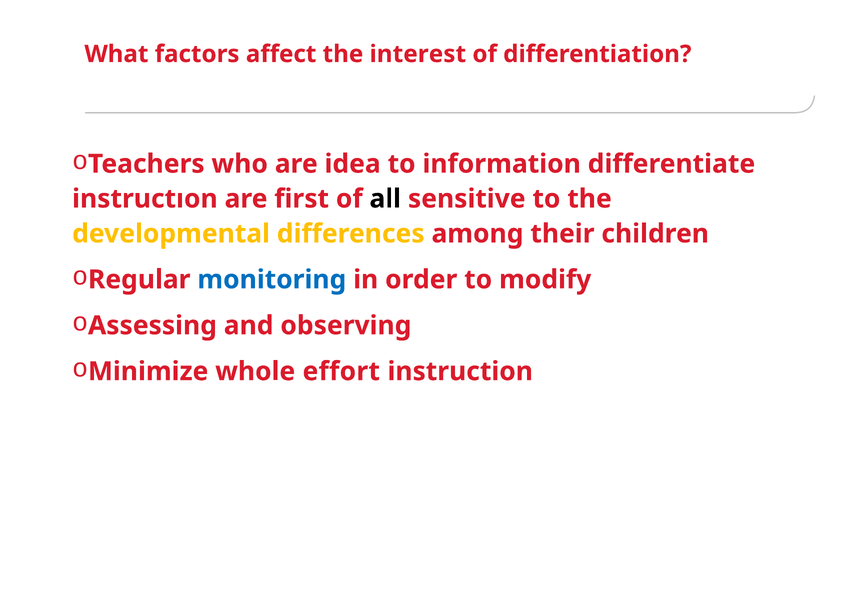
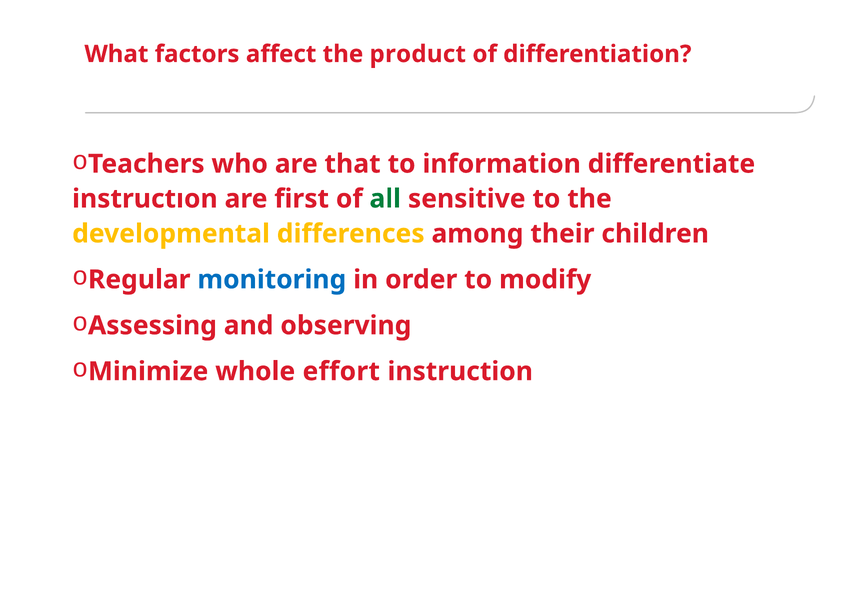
interest: interest -> product
idea: idea -> that
all colour: black -> green
